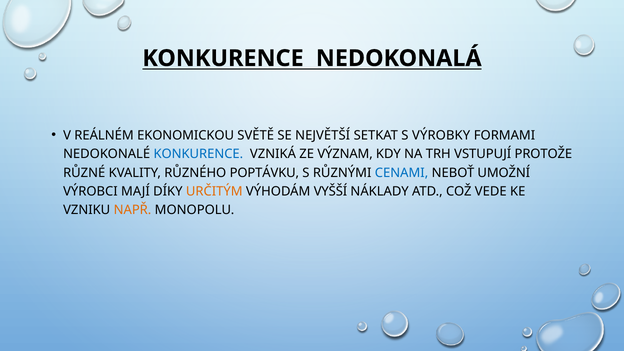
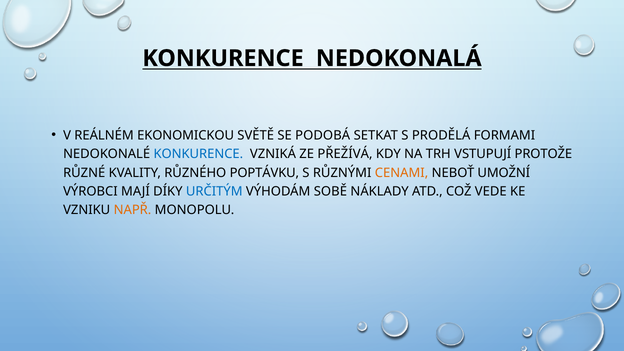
NEJVĚTŠÍ: NEJVĚTŠÍ -> PODOBÁ
VÝROBKY: VÝROBKY -> PRODĚLÁ
VÝZNAM: VÝZNAM -> PŘEŽÍVÁ
CENAMI colour: blue -> orange
URČITÝM colour: orange -> blue
VYŠŠÍ: VYŠŠÍ -> SOBĚ
